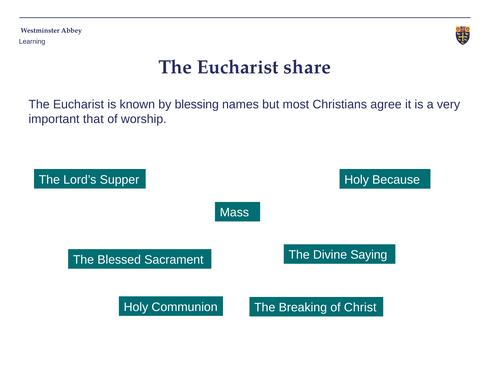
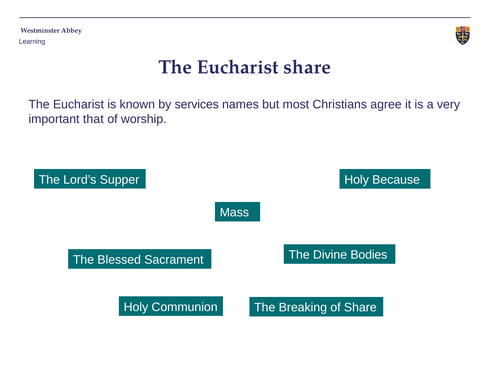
blessing: blessing -> services
Saying: Saying -> Bodies
of Christ: Christ -> Share
